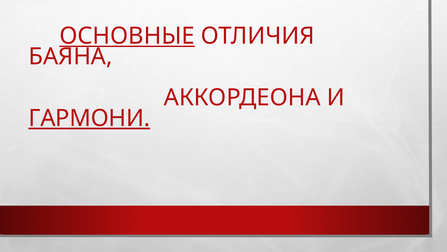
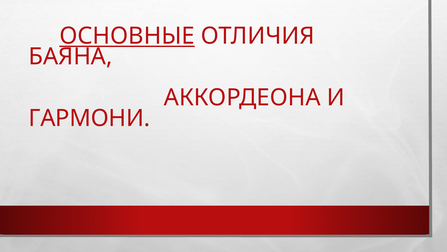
ГАРМОНИ underline: present -> none
